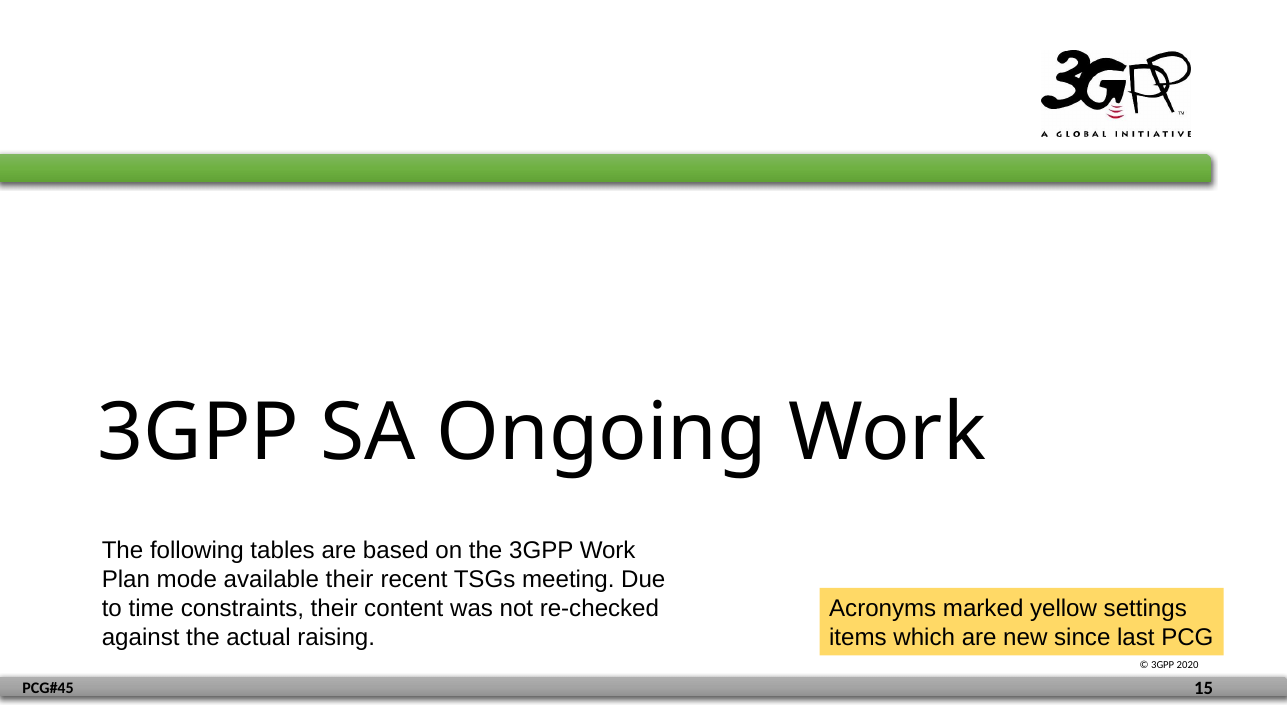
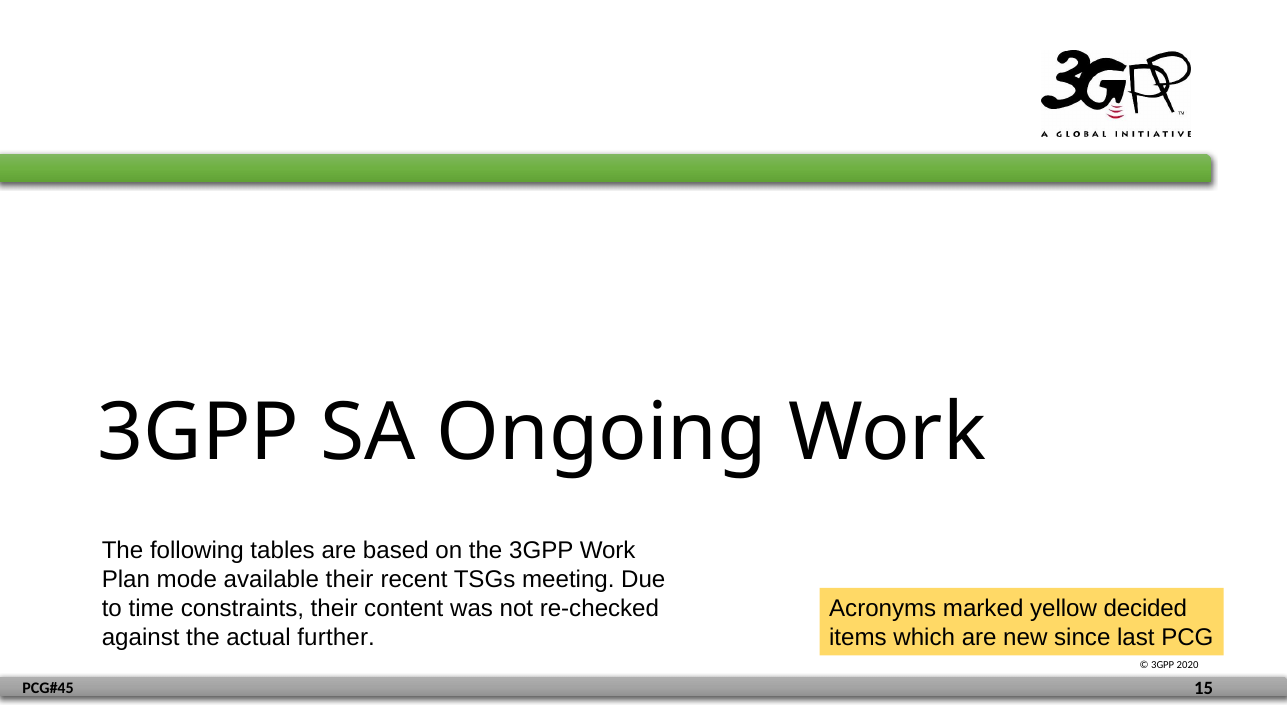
settings: settings -> decided
raising: raising -> further
